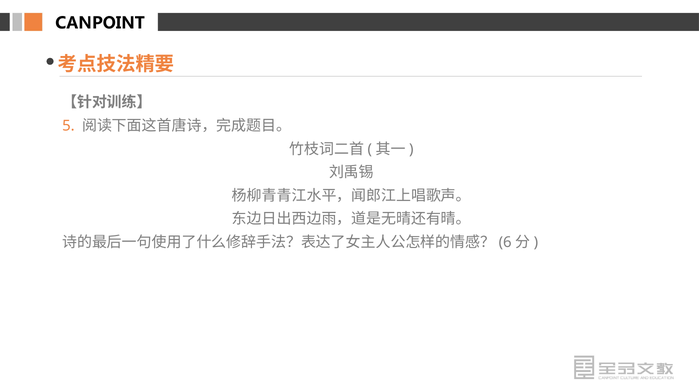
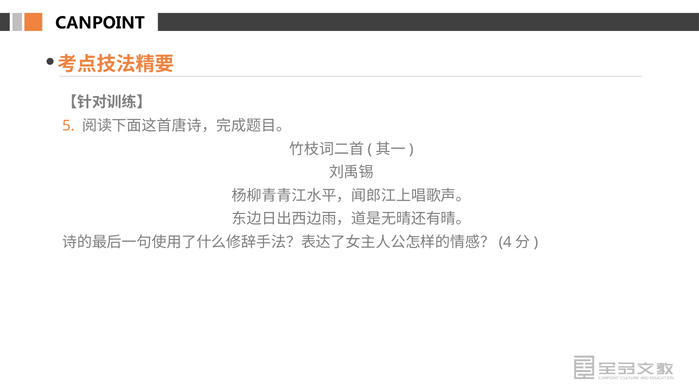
6: 6 -> 4
